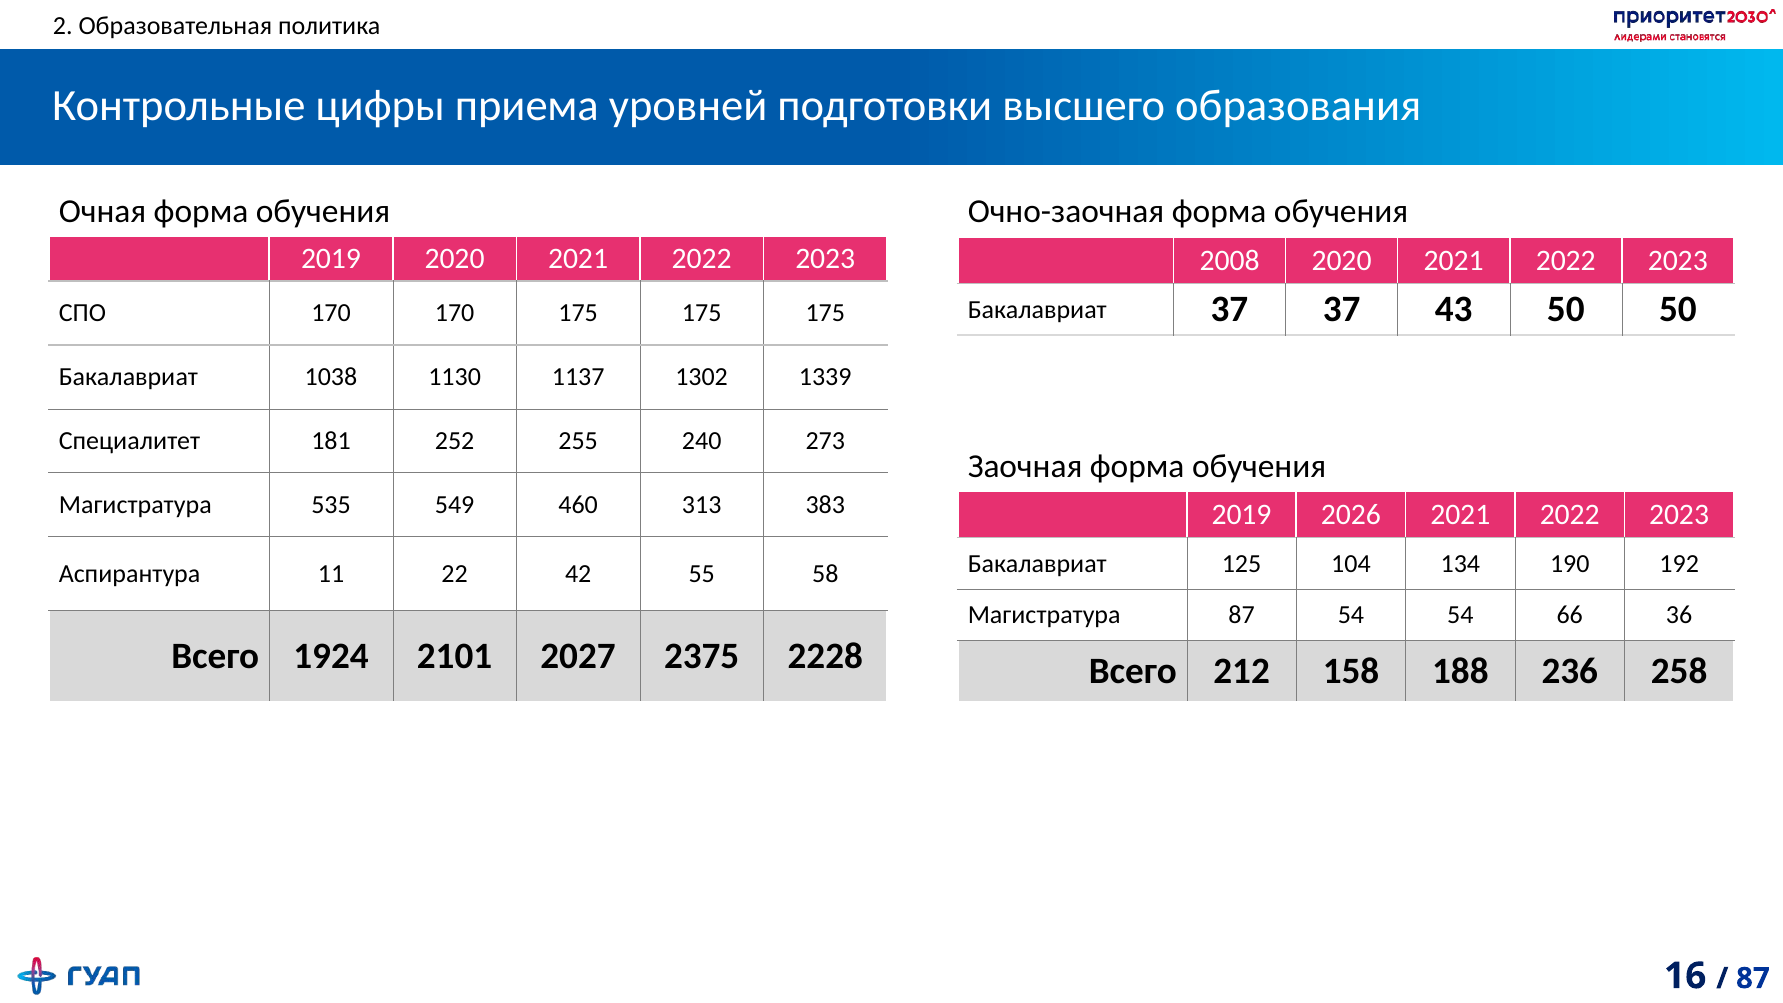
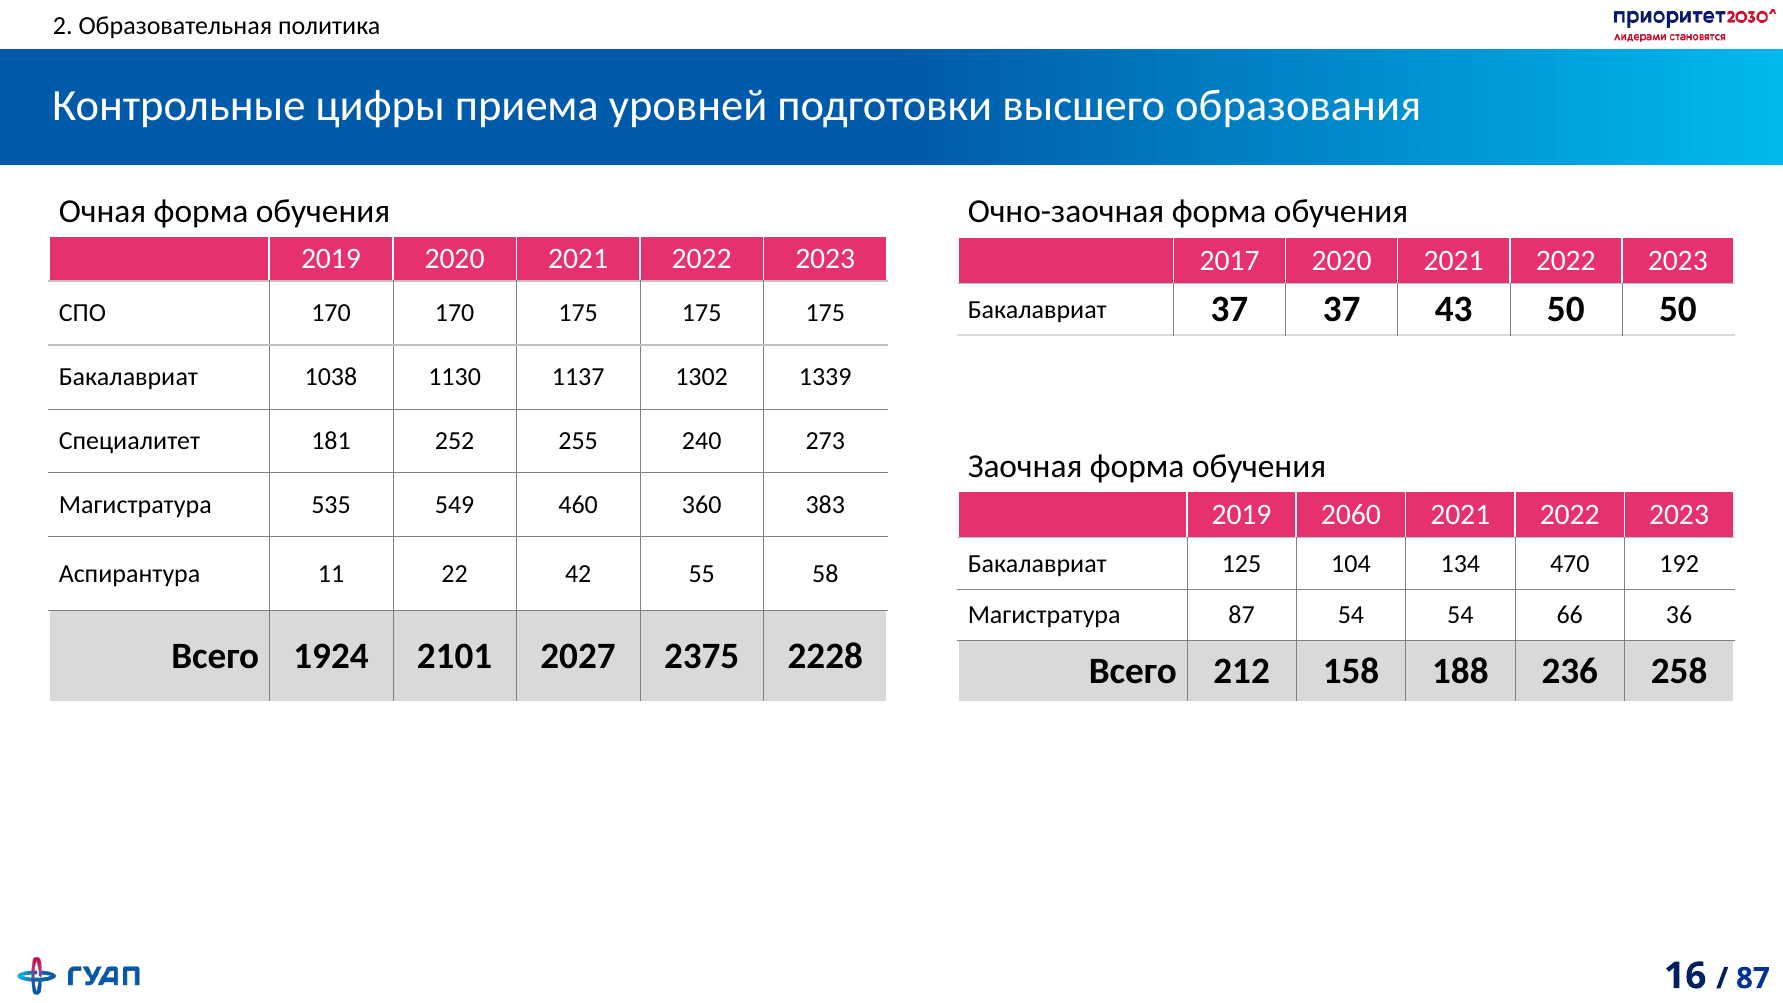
2008: 2008 -> 2017
313: 313 -> 360
2026: 2026 -> 2060
190: 190 -> 470
